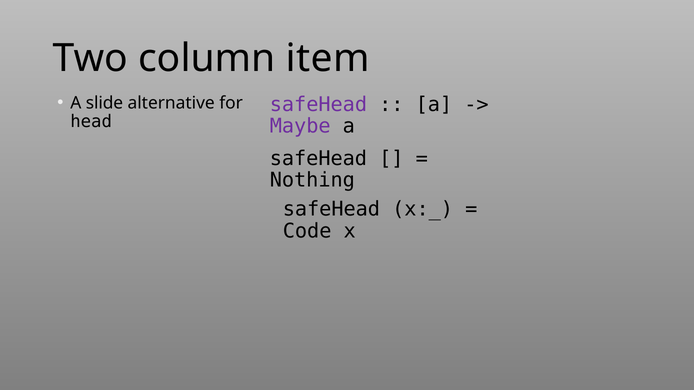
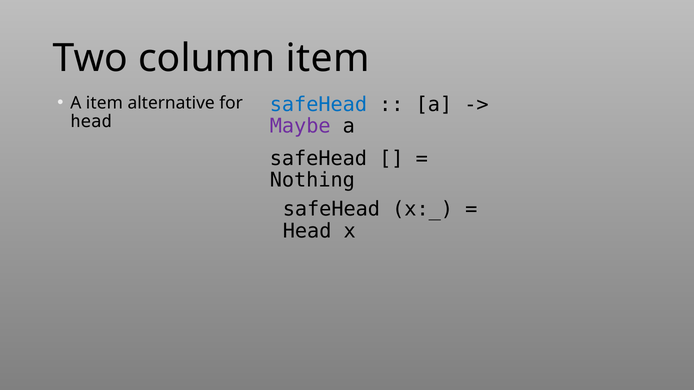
A slide: slide -> item
safeHead at (318, 105) colour: purple -> blue
Code at (307, 231): Code -> Head
